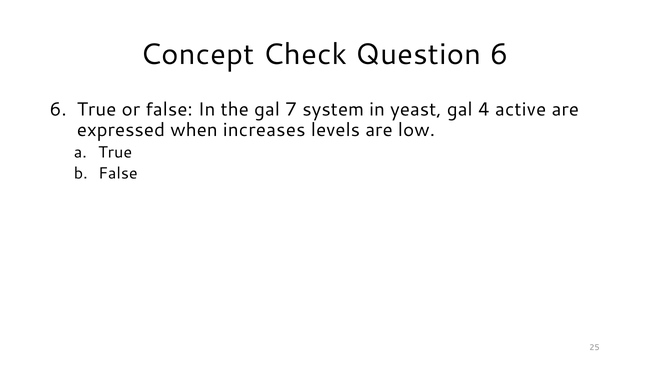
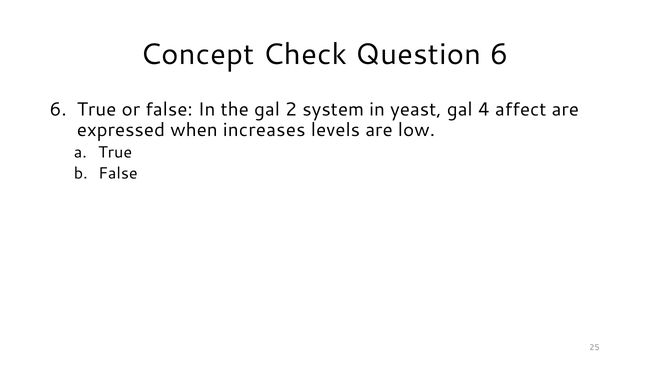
7: 7 -> 2
active: active -> affect
